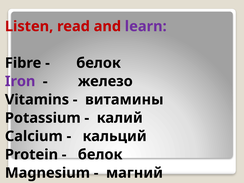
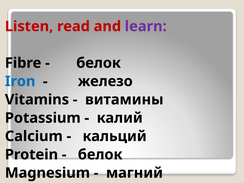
Iron colour: purple -> blue
